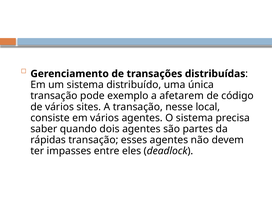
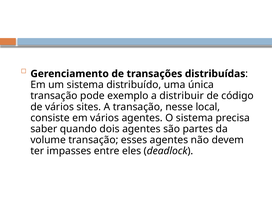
afetarem: afetarem -> distribuir
rápidas: rápidas -> volume
